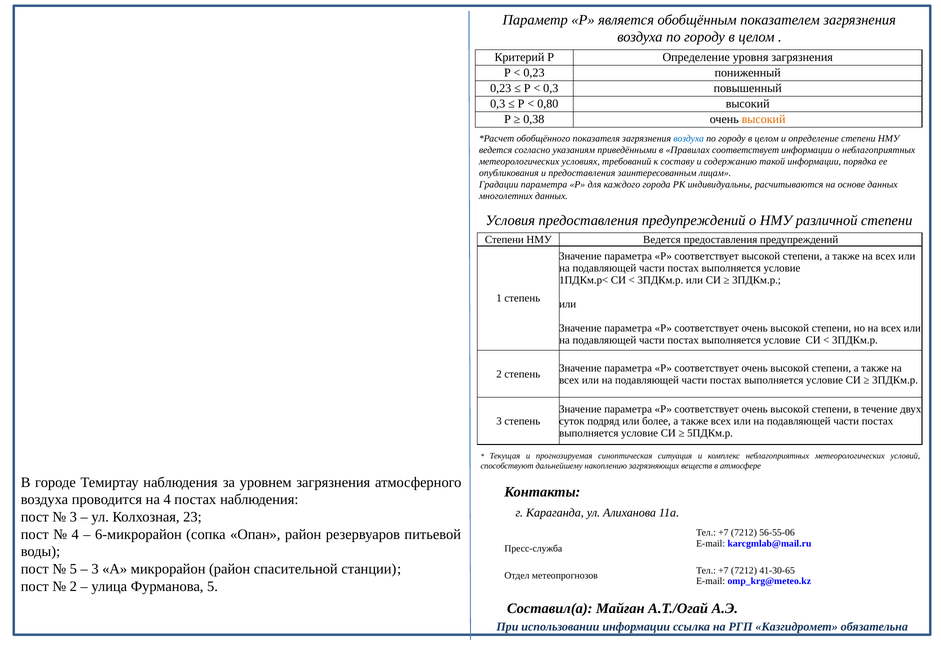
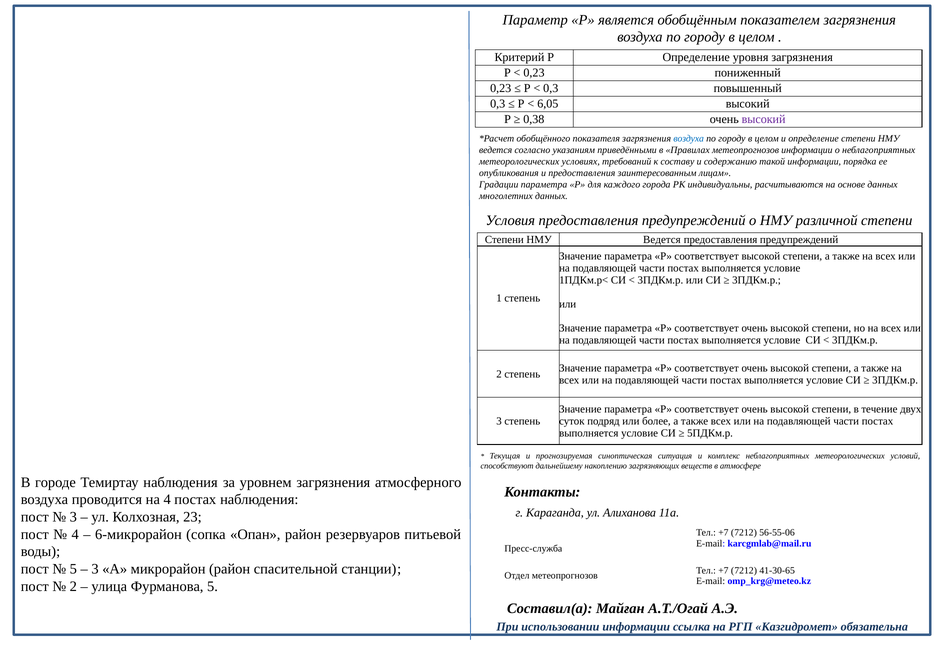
0,80: 0,80 -> 6,05
высокий at (764, 119) colour: orange -> purple
Правилах соответствует: соответствует -> метеопрогнозов
